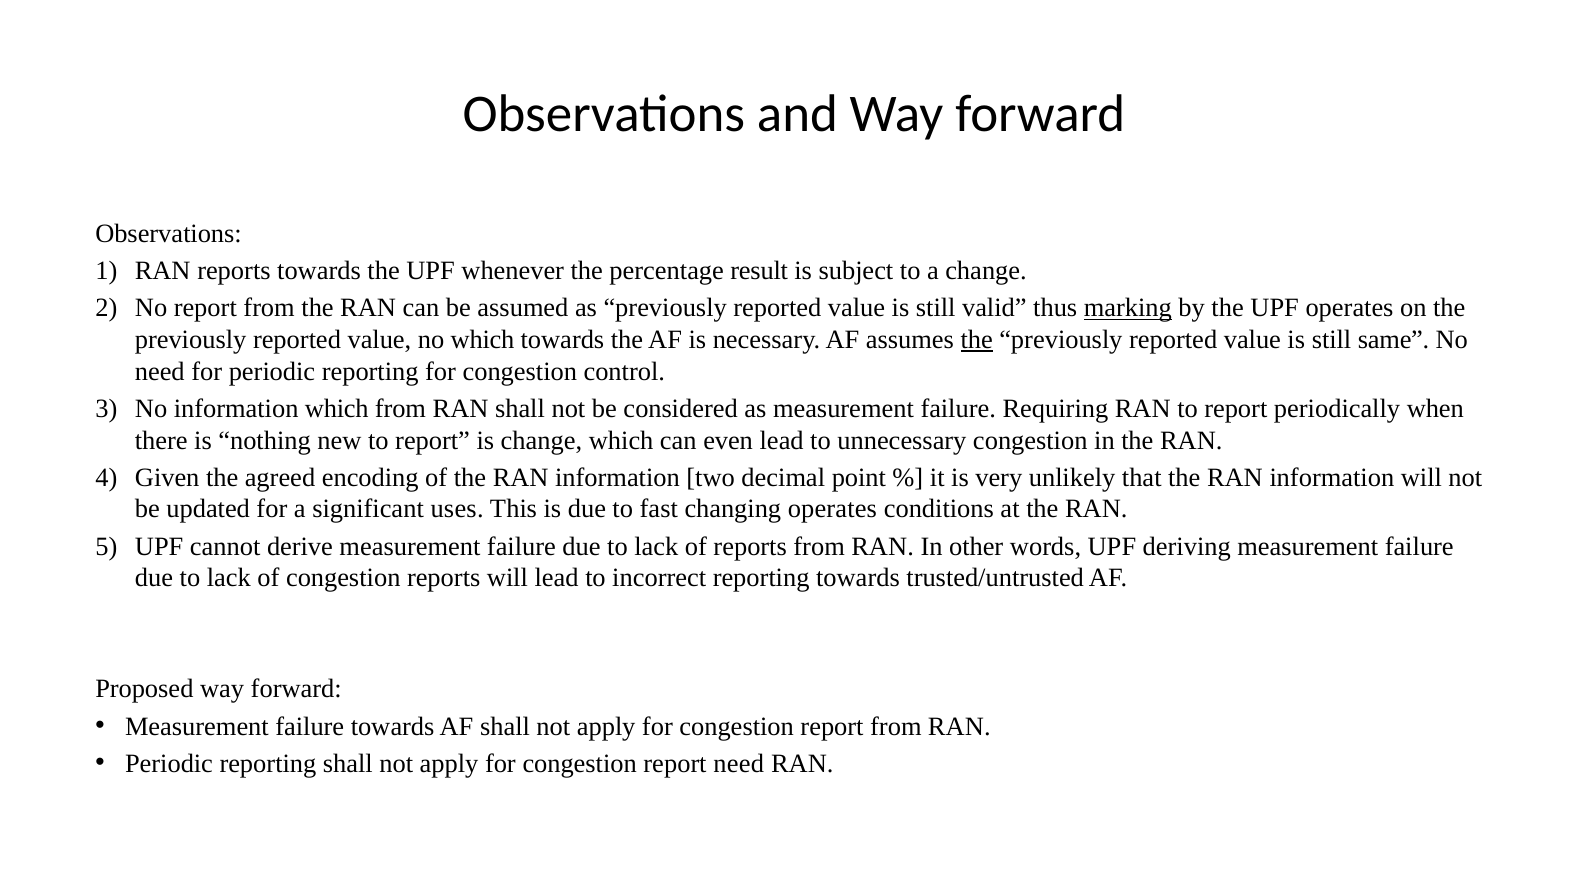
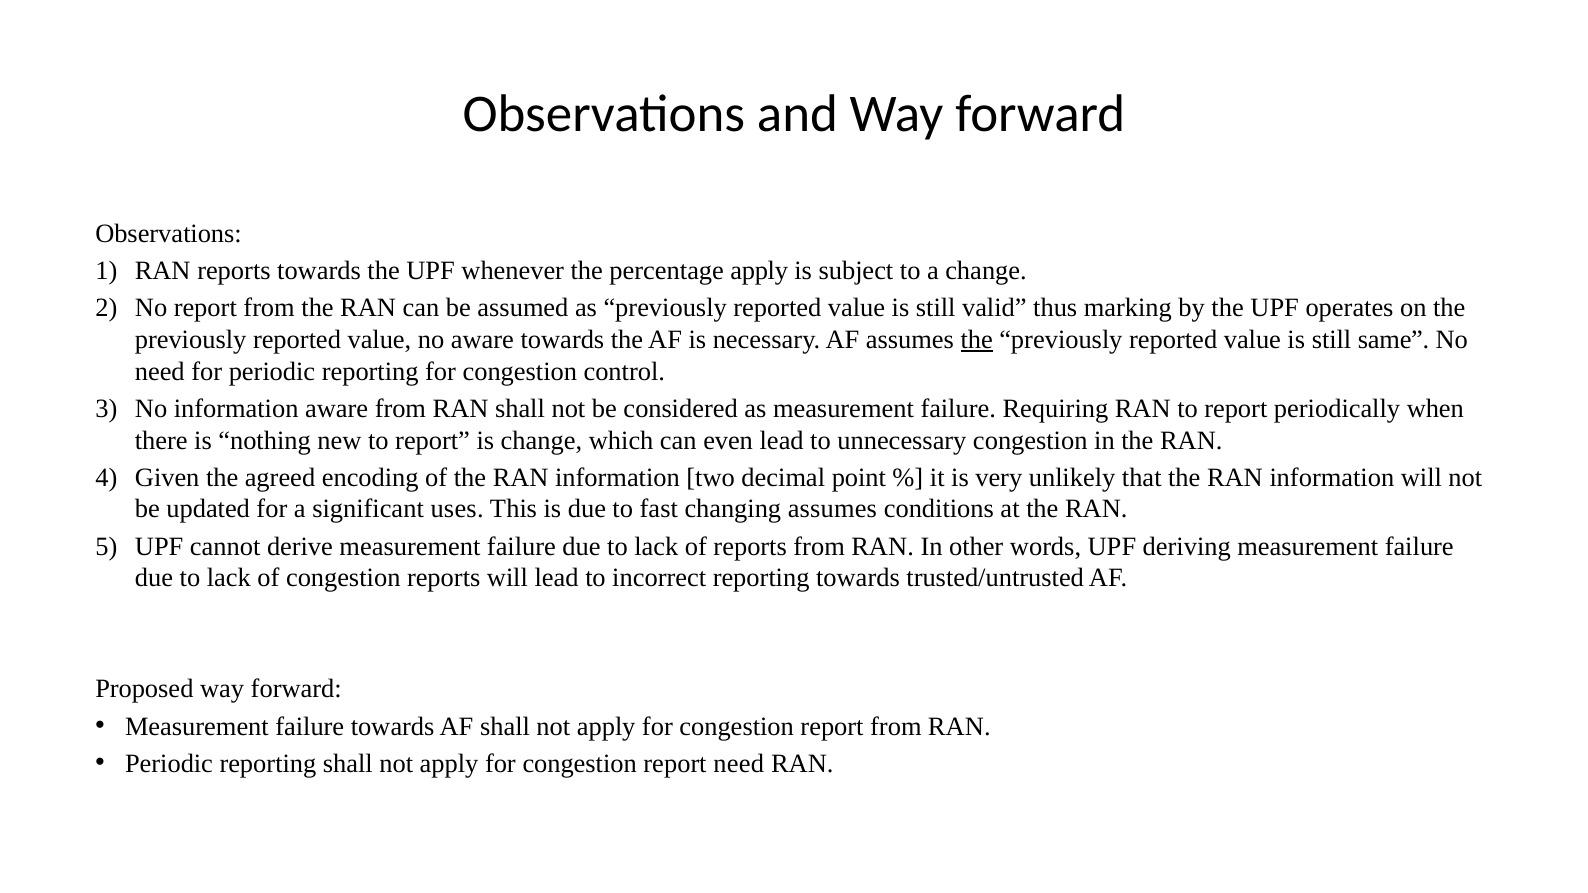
percentage result: result -> apply
marking underline: present -> none
no which: which -> aware
information which: which -> aware
changing operates: operates -> assumes
